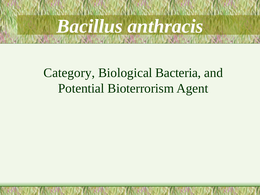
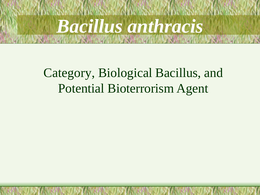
Biological Bacteria: Bacteria -> Bacillus
